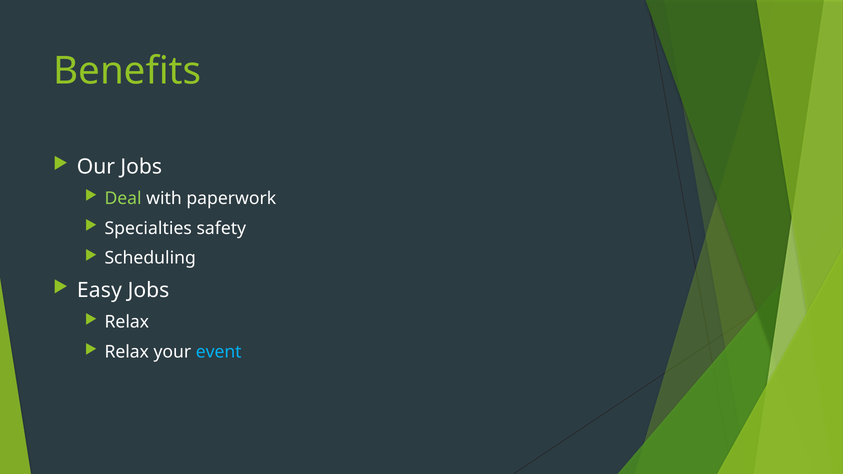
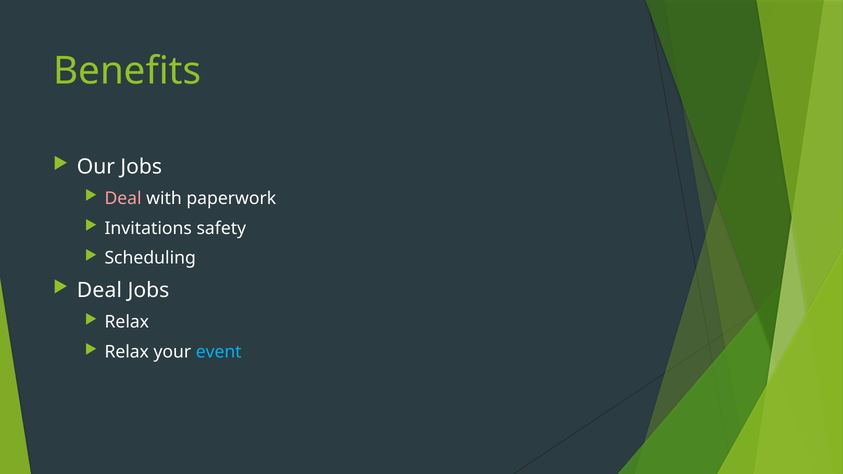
Deal at (123, 198) colour: light green -> pink
Specialties: Specialties -> Invitations
Easy at (99, 290): Easy -> Deal
